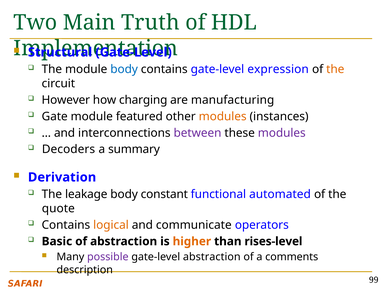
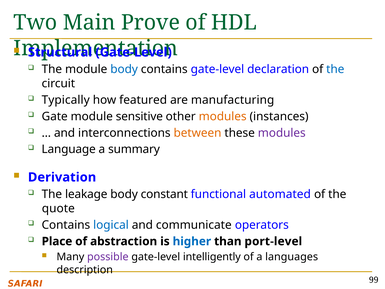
Truth: Truth -> Prove
expression: expression -> declaration
the at (335, 69) colour: orange -> blue
However: However -> Typically
charging: charging -> featured
featured: featured -> sensitive
between colour: purple -> orange
Decoders: Decoders -> Language
logical colour: orange -> blue
Basic: Basic -> Place
higher colour: orange -> blue
rises-level: rises-level -> port-level
gate-level abstraction: abstraction -> intelligently
comments: comments -> languages
